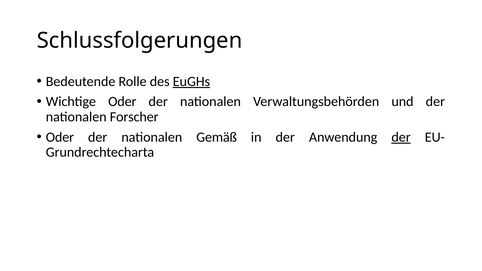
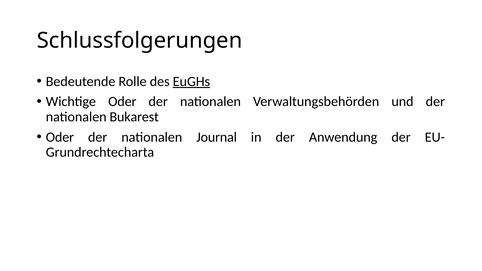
Forscher: Forscher -> Bukarest
Gemäß: Gemäß -> Journal
der at (401, 137) underline: present -> none
